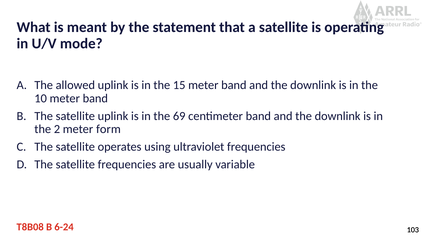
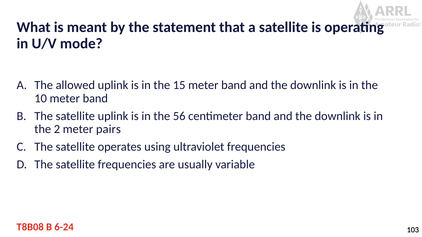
69: 69 -> 56
form: form -> pairs
